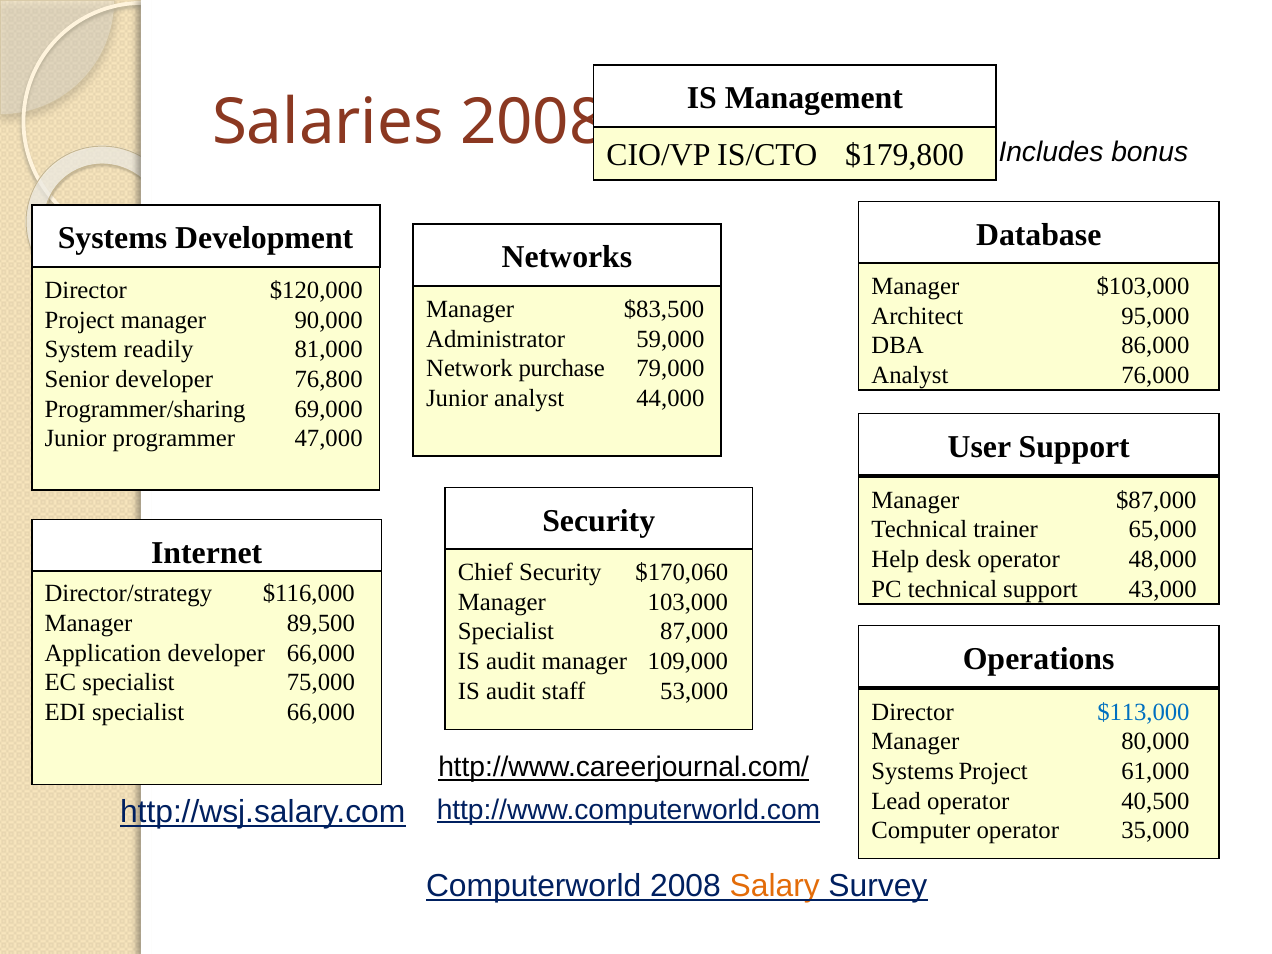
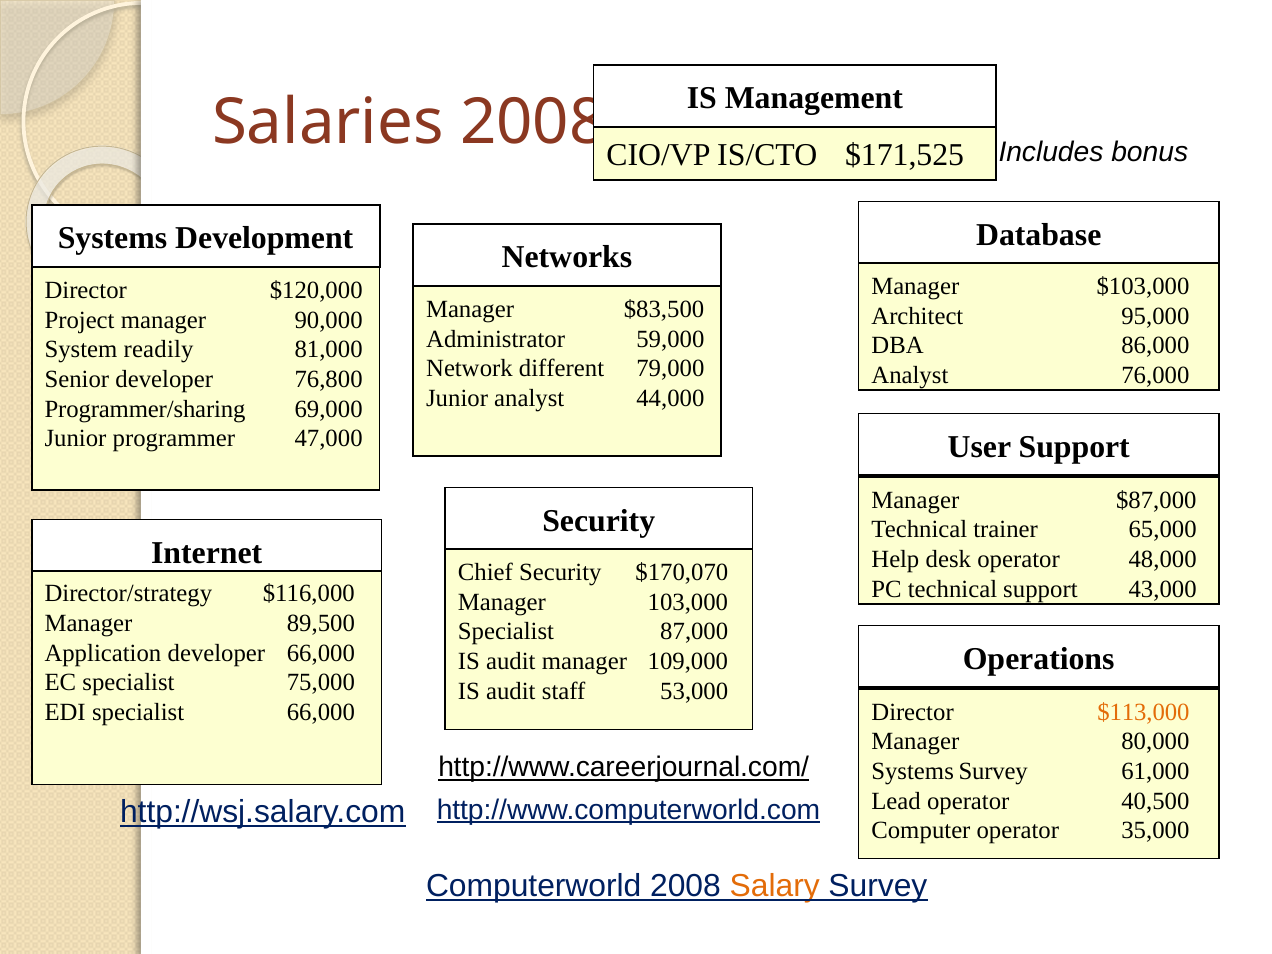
$179,800: $179,800 -> $171,525
purchase: purchase -> different
$170,060: $170,060 -> $170,070
$113,000 colour: blue -> orange
Systems Project: Project -> Survey
